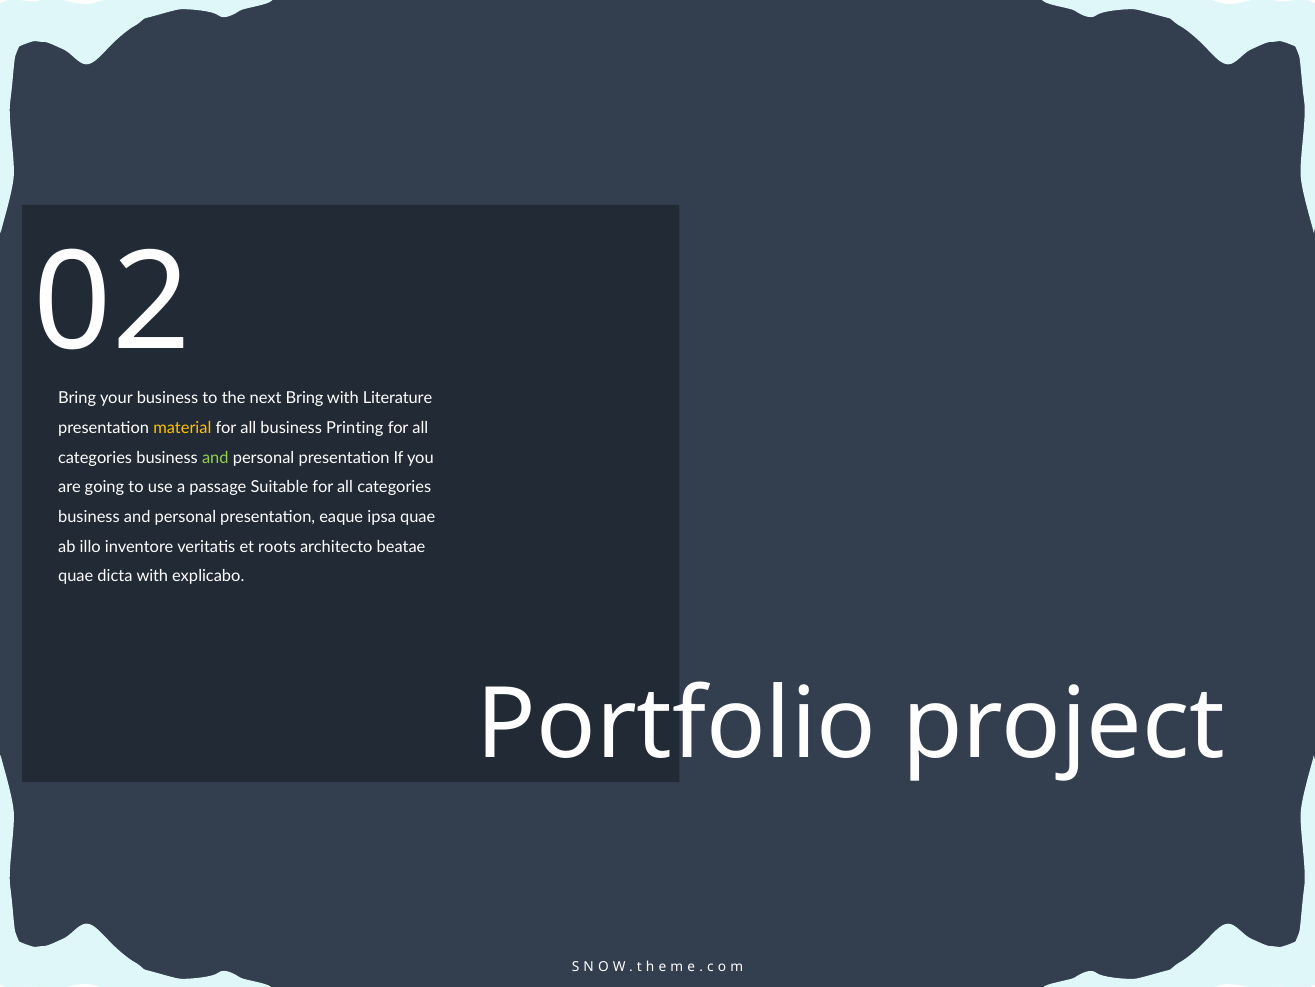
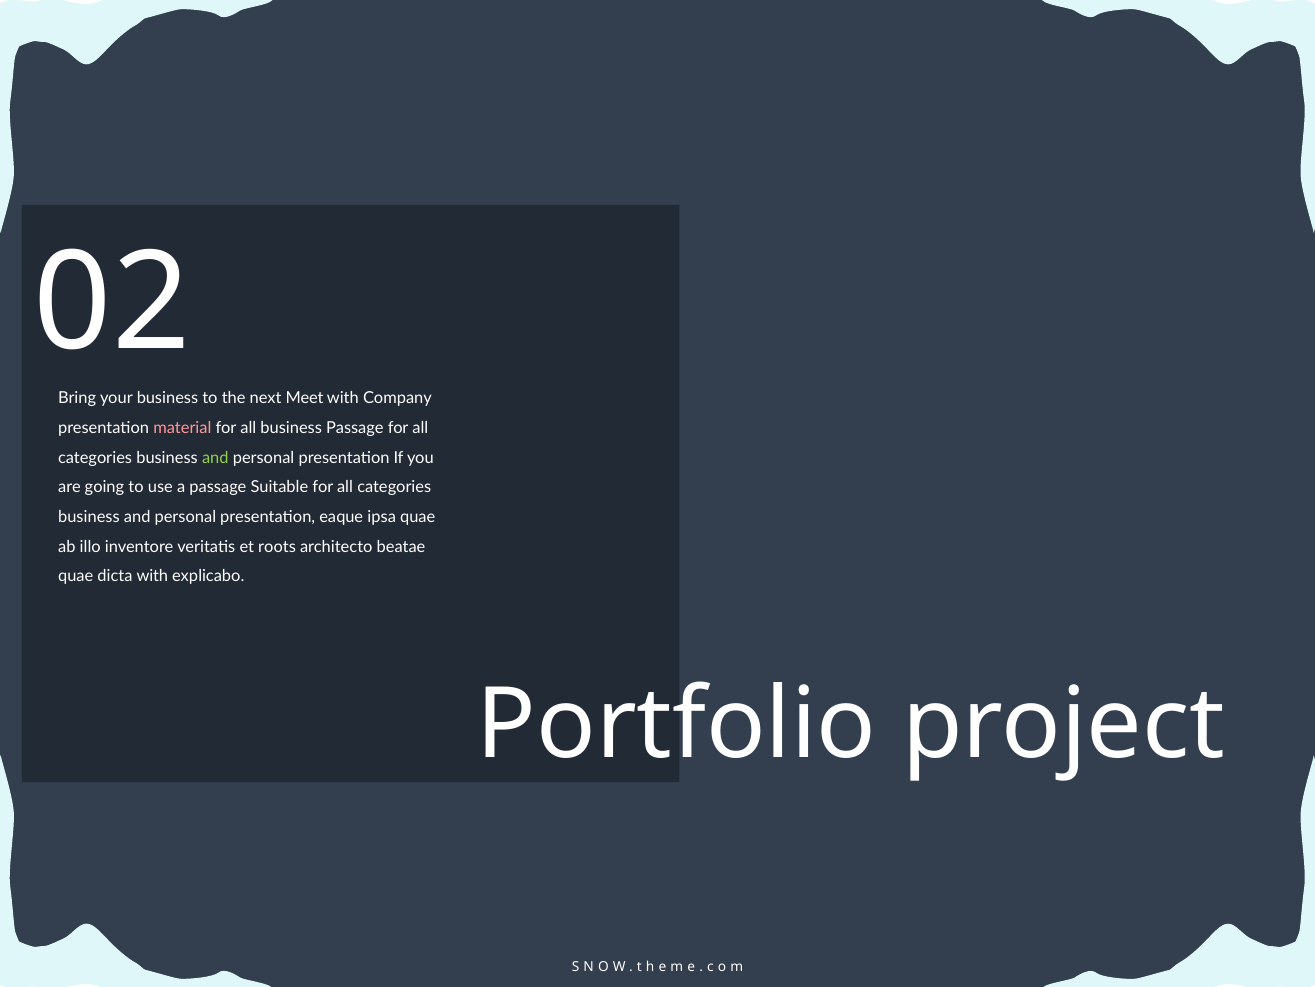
next Bring: Bring -> Meet
Literature: Literature -> Company
material colour: yellow -> pink
business Printing: Printing -> Passage
